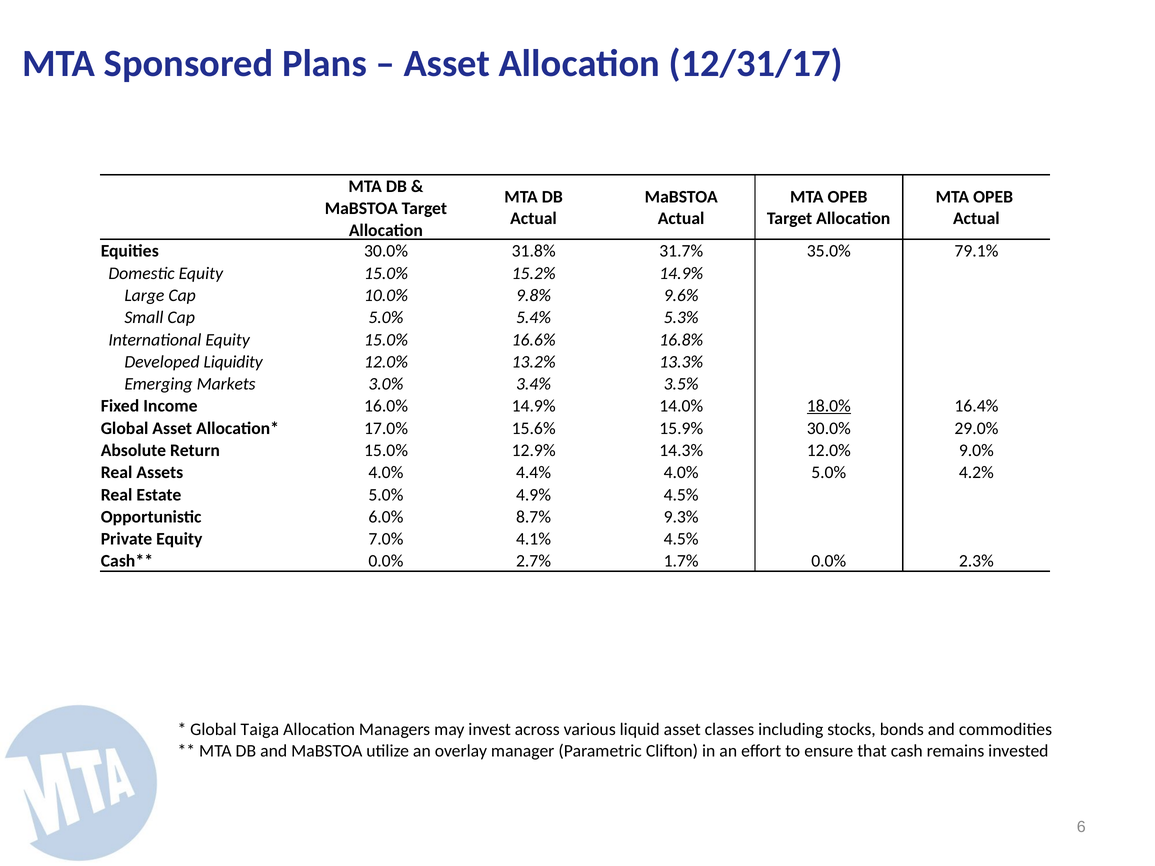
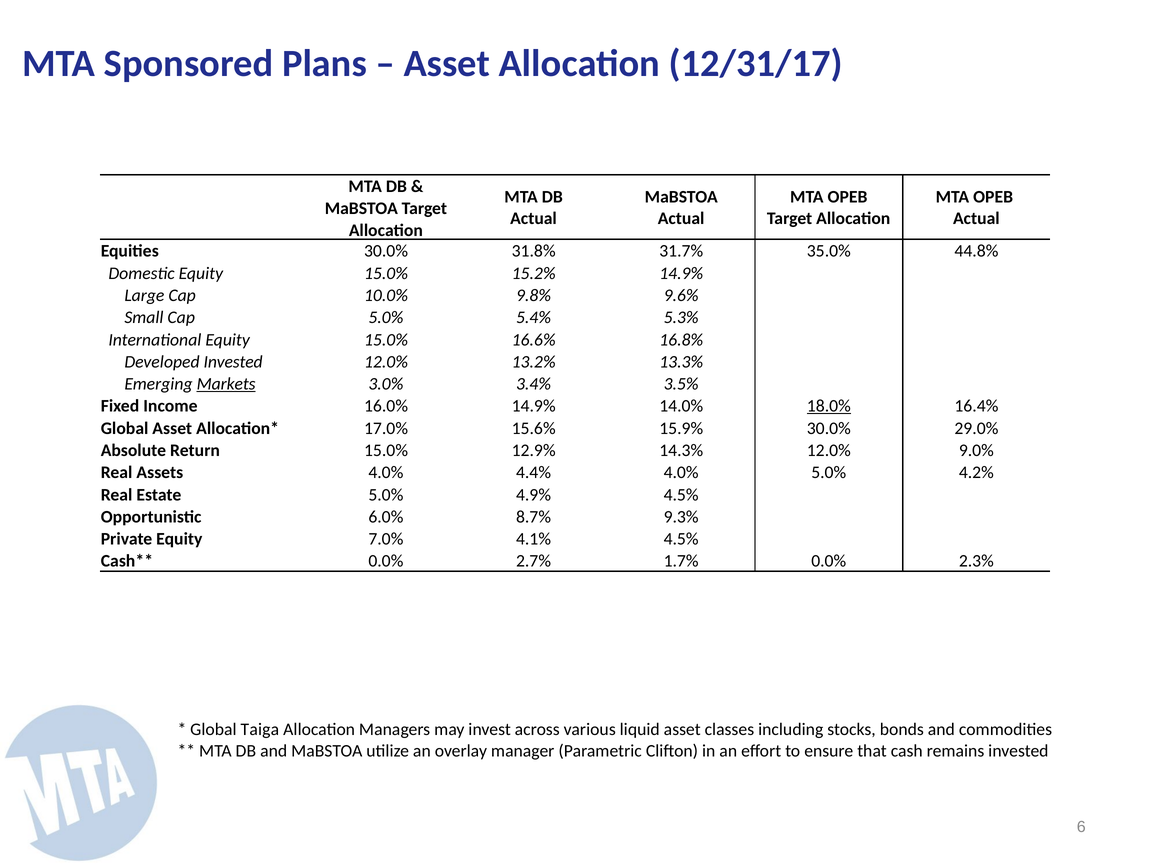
79.1%: 79.1% -> 44.8%
Developed Liquidity: Liquidity -> Invested
Markets underline: none -> present
